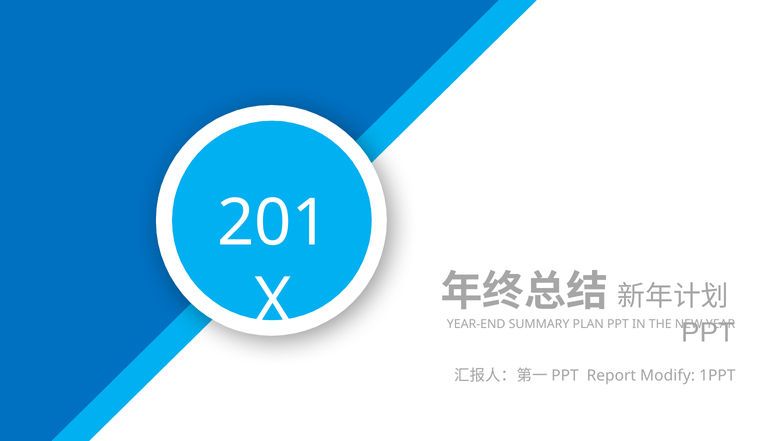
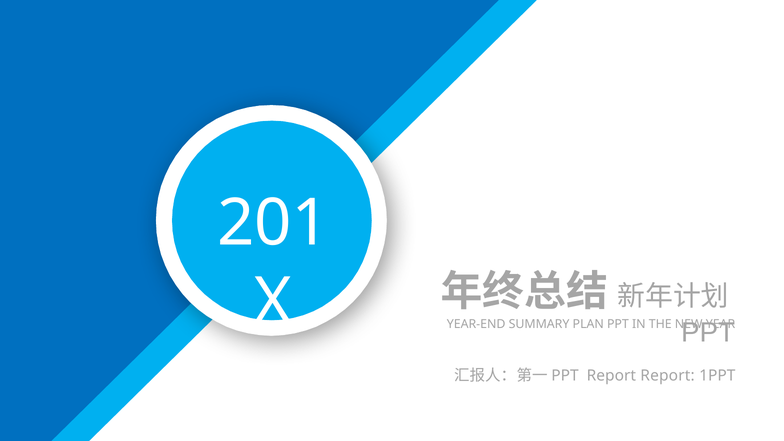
Report Modify: Modify -> Report
